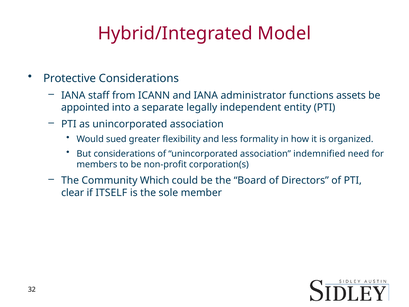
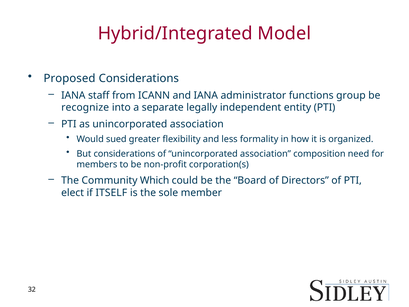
Protective: Protective -> Proposed
assets: assets -> group
appointed: appointed -> recognize
indemnified: indemnified -> composition
clear: clear -> elect
